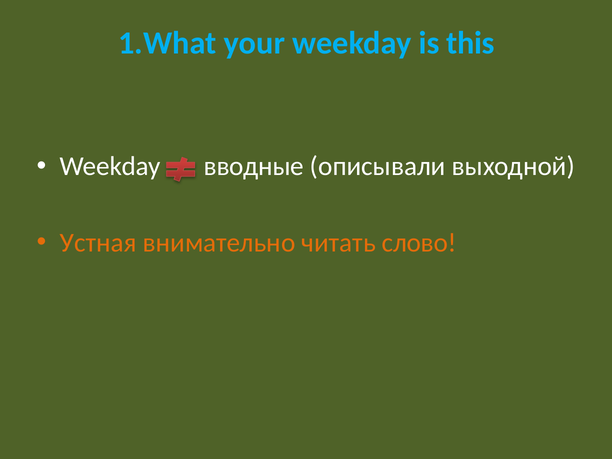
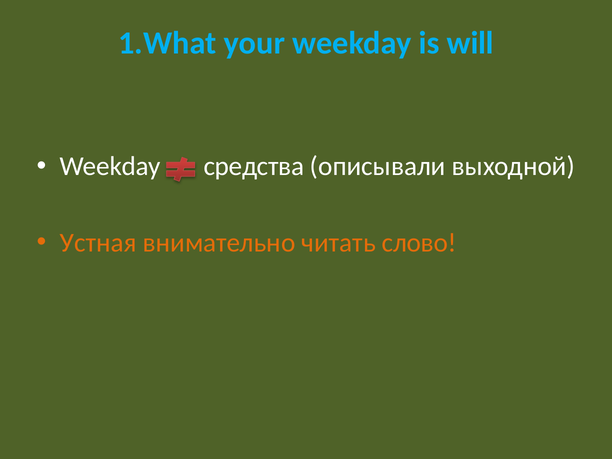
this: this -> will
вводные: вводные -> средства
